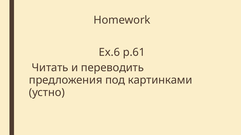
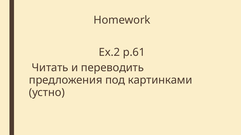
Ex.6: Ex.6 -> Ex.2
